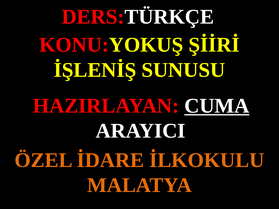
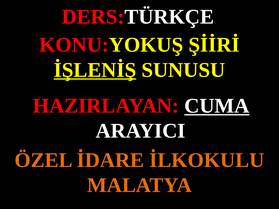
İŞLENİŞ underline: none -> present
